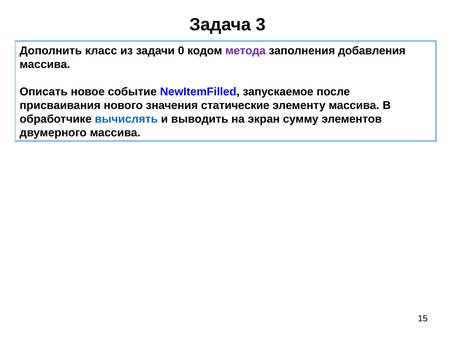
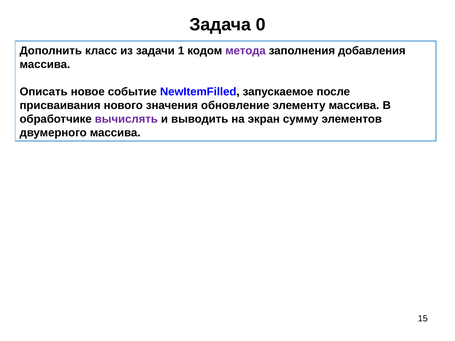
3: 3 -> 0
0: 0 -> 1
статические: статические -> обновление
вычислять colour: blue -> purple
